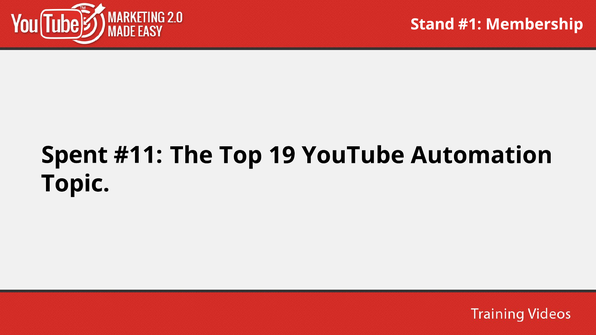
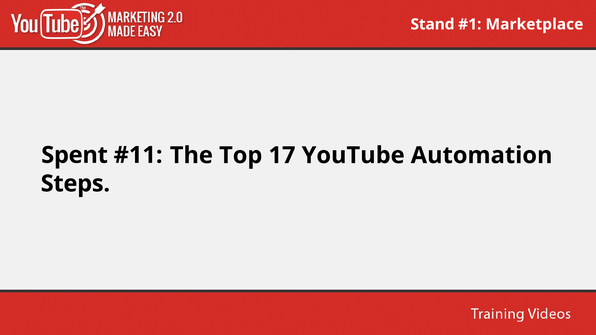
Membership: Membership -> Marketplace
19: 19 -> 17
Topic: Topic -> Steps
